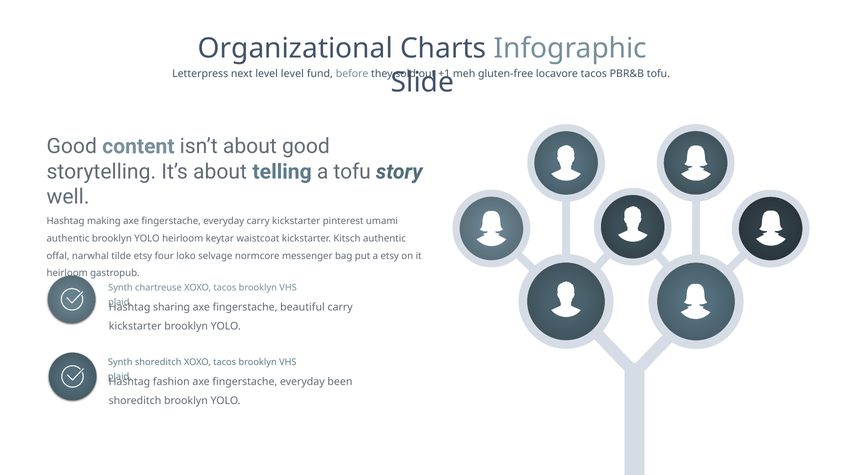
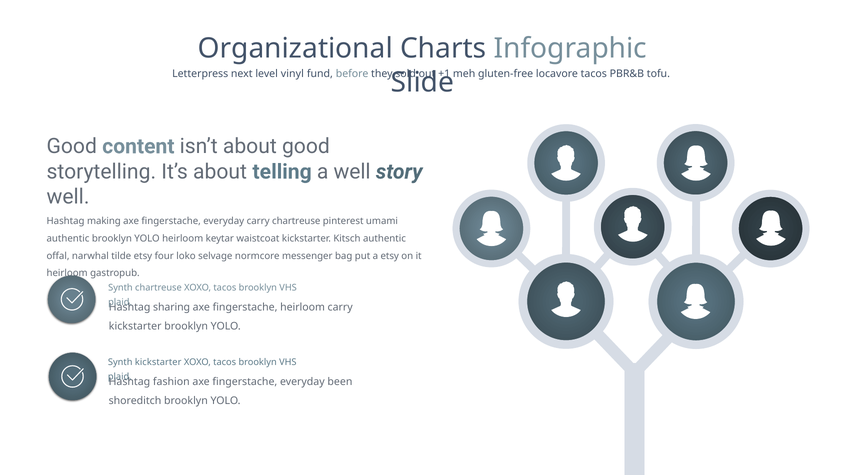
level level: level -> vinyl
a tofu: tofu -> well
everyday carry kickstarter: kickstarter -> chartreuse
fingerstache beautiful: beautiful -> heirloom
Synth shoreditch: shoreditch -> kickstarter
